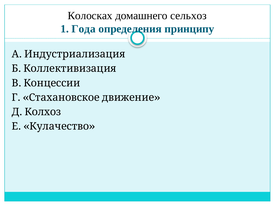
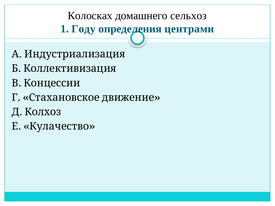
Года: Года -> Году
принципу: принципу -> центрами
